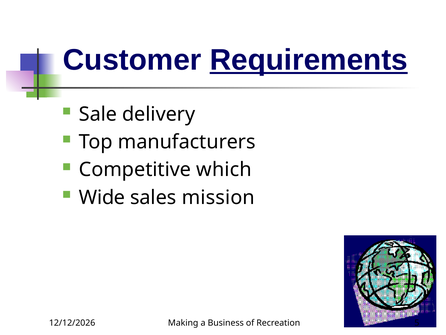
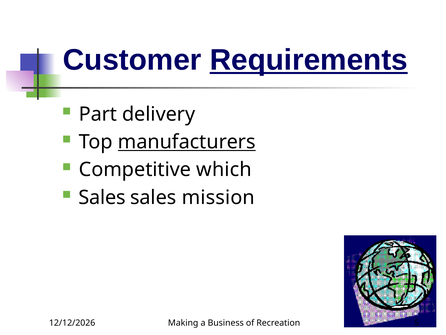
Sale: Sale -> Part
manufacturers underline: none -> present
Wide at (102, 197): Wide -> Sales
